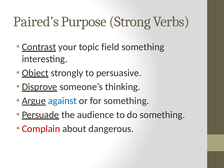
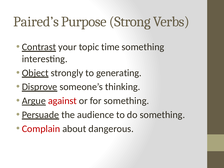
field: field -> time
persuasive: persuasive -> generating
against colour: blue -> red
